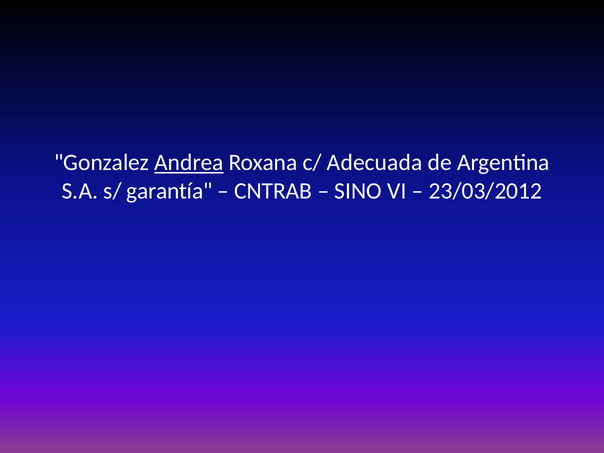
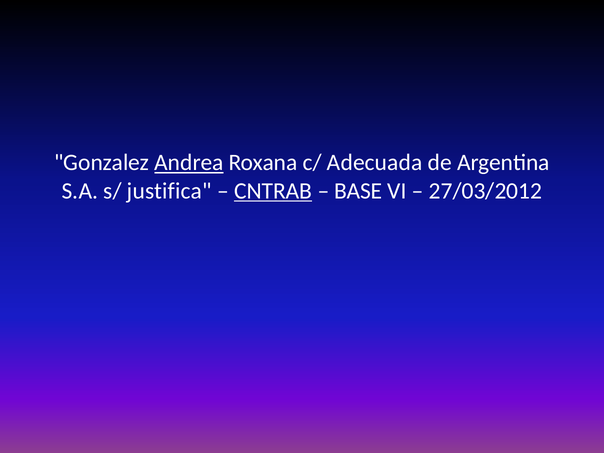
garantía: garantía -> justifica
CNTRAB underline: none -> present
SINO: SINO -> BASE
23/03/2012: 23/03/2012 -> 27/03/2012
